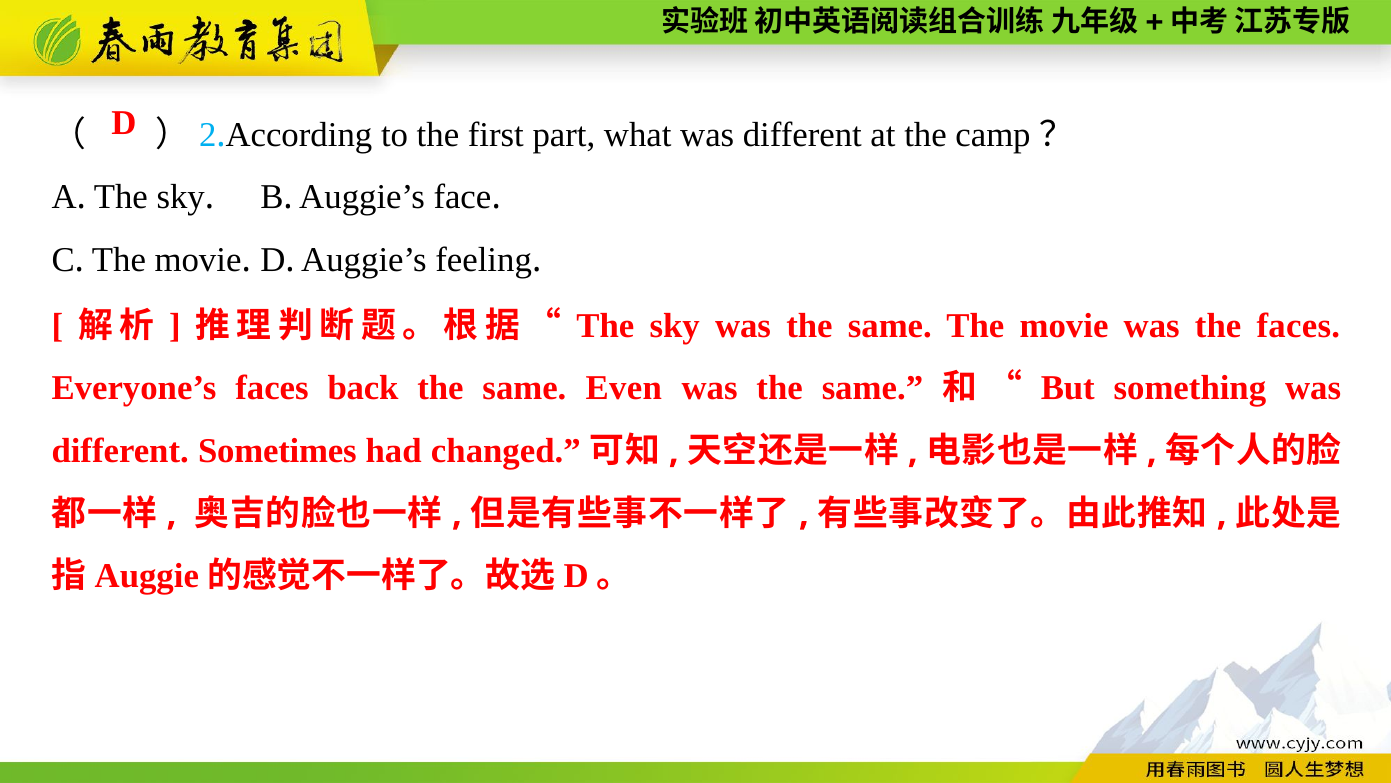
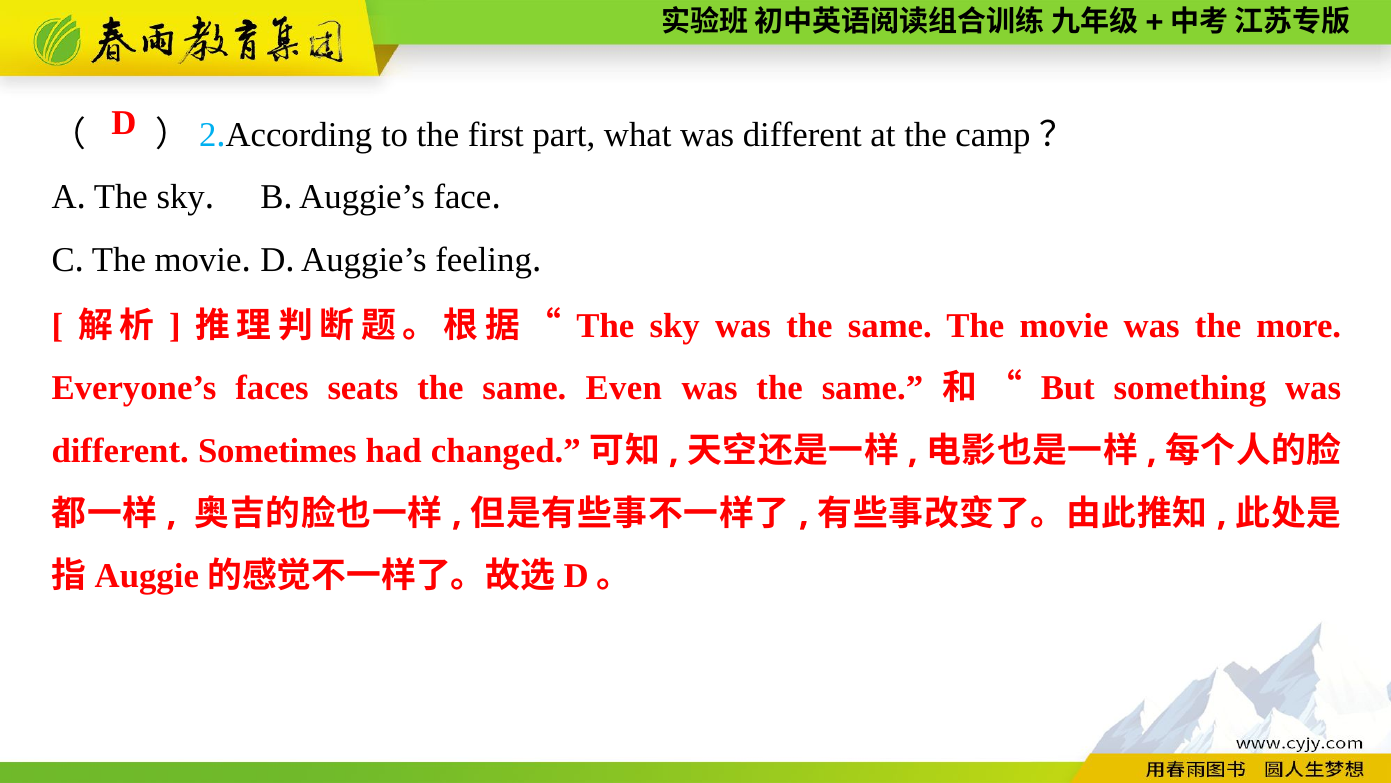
the faces: faces -> more
back: back -> seats
